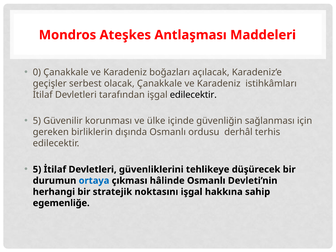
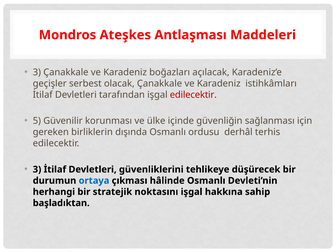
0 at (37, 72): 0 -> 3
edilecektir at (193, 95) colour: black -> red
5 at (37, 169): 5 -> 3
egemenliğe: egemenliğe -> başladıktan
